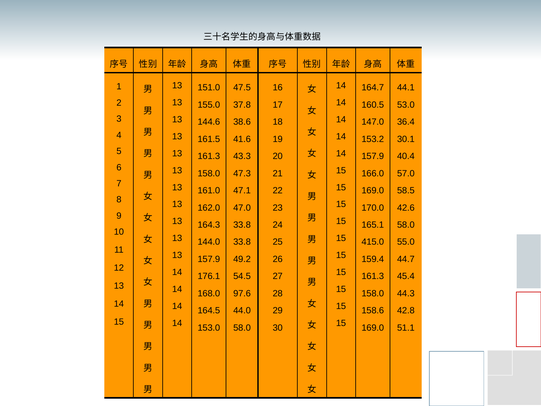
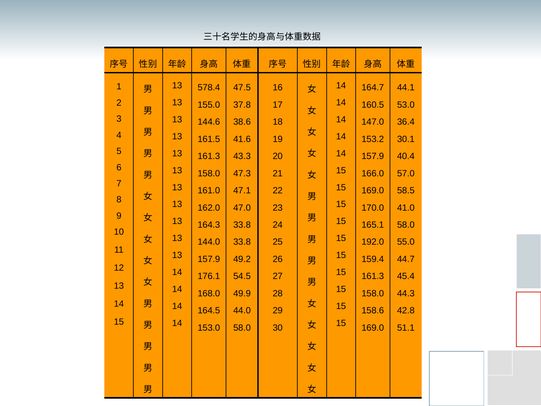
151.0: 151.0 -> 578.4
42.6: 42.6 -> 41.0
415.0: 415.0 -> 192.0
97.6: 97.6 -> 49.9
